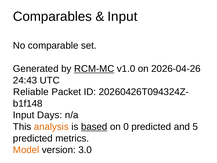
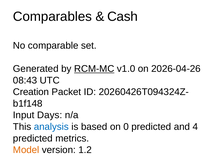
Input at (122, 16): Input -> Cash
24:43: 24:43 -> 08:43
Reliable: Reliable -> Creation
analysis colour: orange -> blue
based underline: present -> none
5: 5 -> 4
3.0: 3.0 -> 1.2
